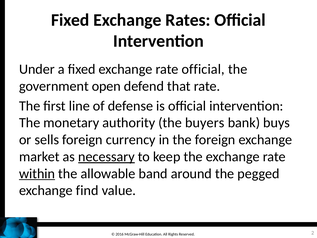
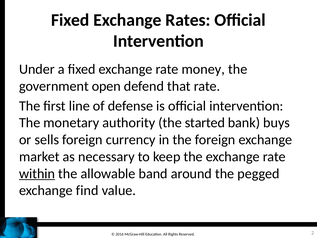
rate official: official -> money
buyers: buyers -> started
necessary underline: present -> none
